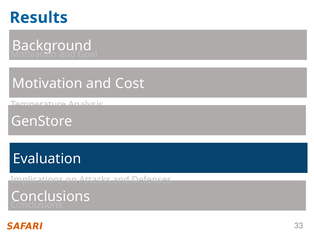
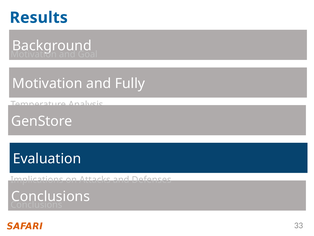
Cost: Cost -> Fully
